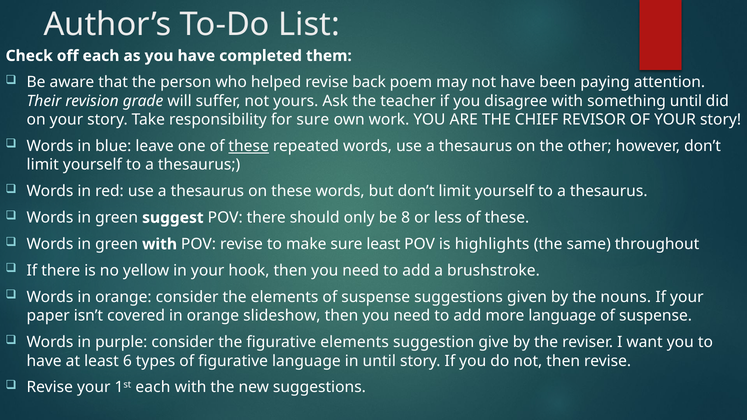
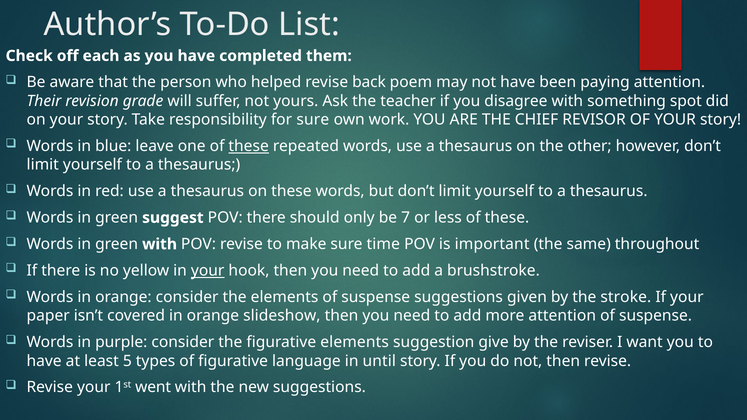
something until: until -> spot
8: 8 -> 7
sure least: least -> time
highlights: highlights -> important
your at (208, 271) underline: none -> present
nouns: nouns -> stroke
more language: language -> attention
6: 6 -> 5
1st each: each -> went
